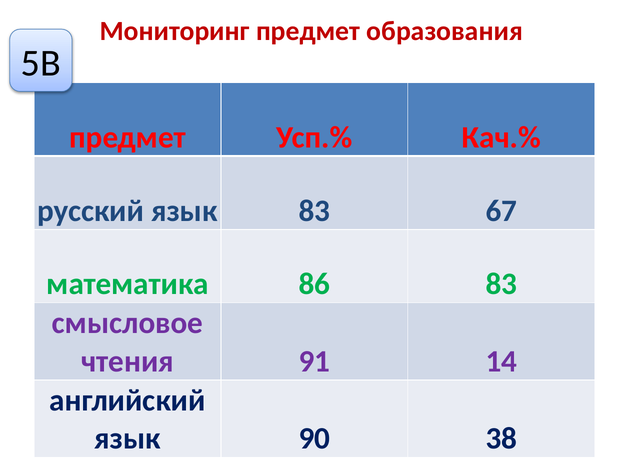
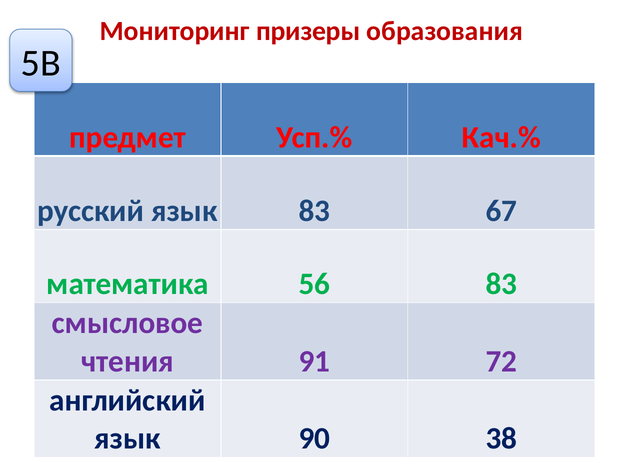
Мониторинг предмет: предмет -> призеры
86: 86 -> 56
14: 14 -> 72
